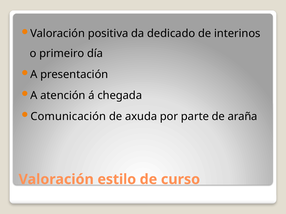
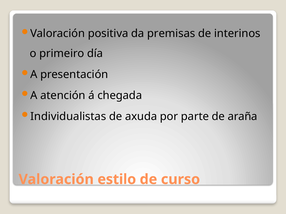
dedicado: dedicado -> premisas
Comunicación: Comunicación -> Individualistas
